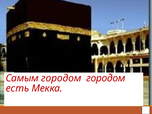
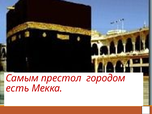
Самым городом: городом -> престол
